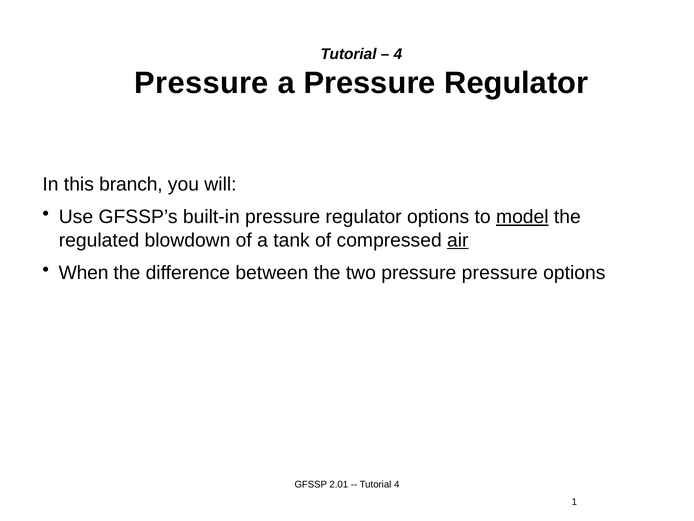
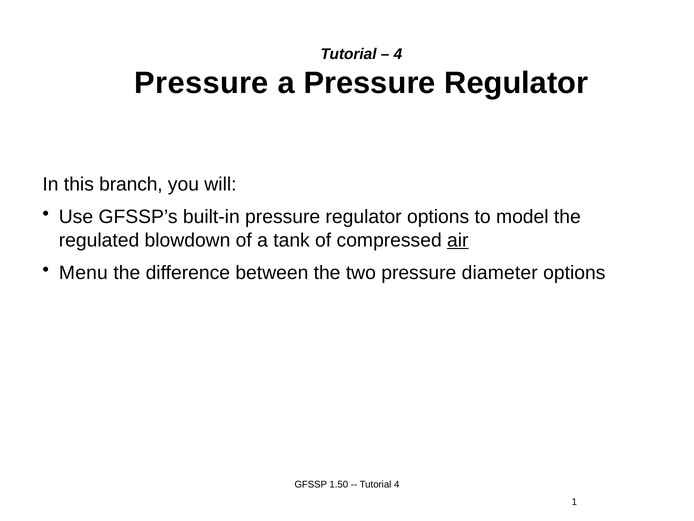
model underline: present -> none
When: When -> Menu
pressure pressure: pressure -> diameter
2.01: 2.01 -> 1.50
